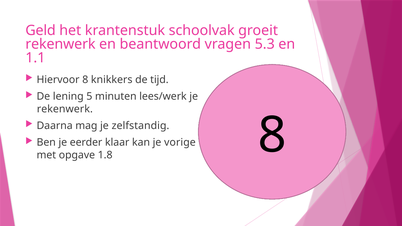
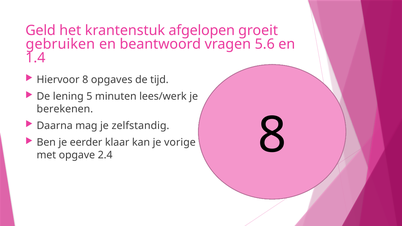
schoolvak: schoolvak -> afgelopen
rekenwerk at (60, 44): rekenwerk -> gebruiken
5.3: 5.3 -> 5.6
1.1: 1.1 -> 1.4
knikkers: knikkers -> opgaves
rekenwerk at (65, 109): rekenwerk -> berekenen
1.8: 1.8 -> 2.4
